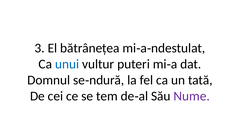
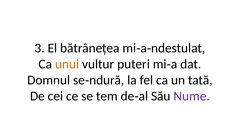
unui colour: blue -> orange
